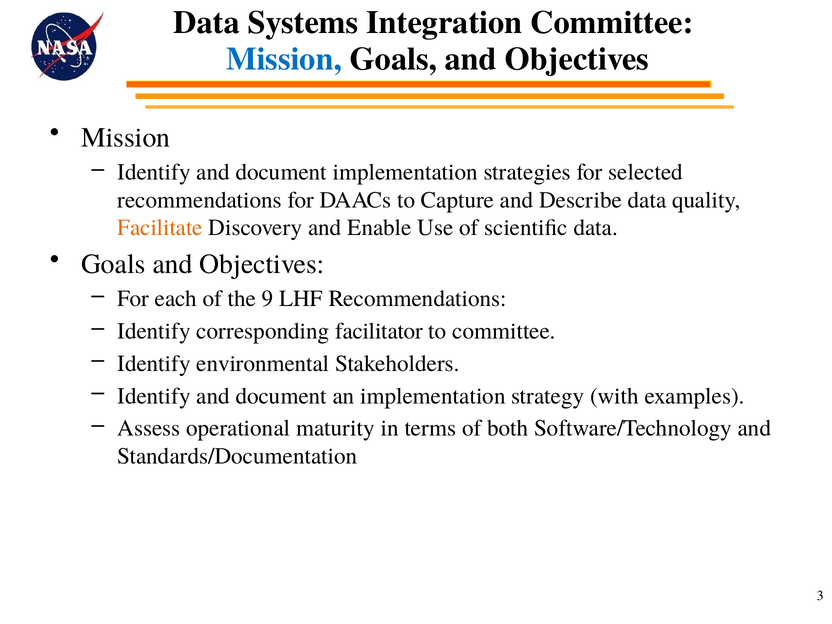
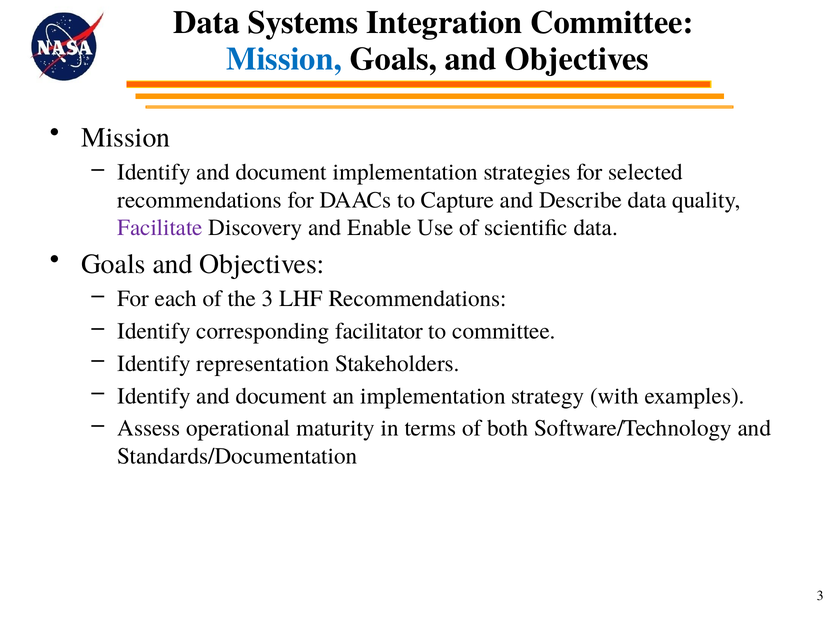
Facilitate colour: orange -> purple
the 9: 9 -> 3
environmental: environmental -> representation
